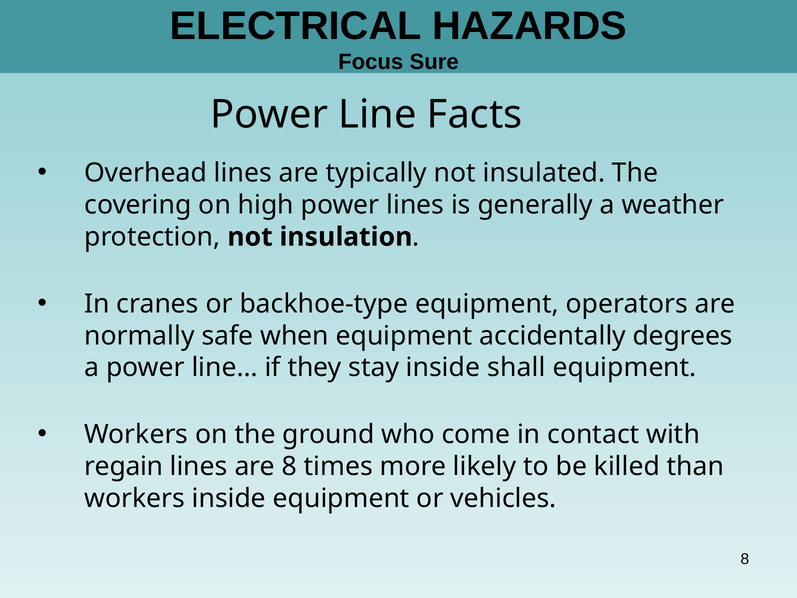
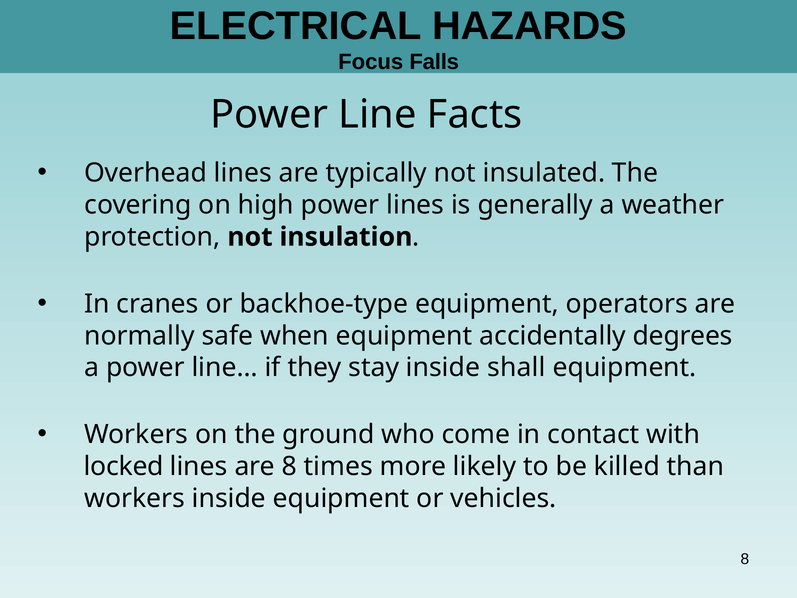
Sure: Sure -> Falls
regain: regain -> locked
